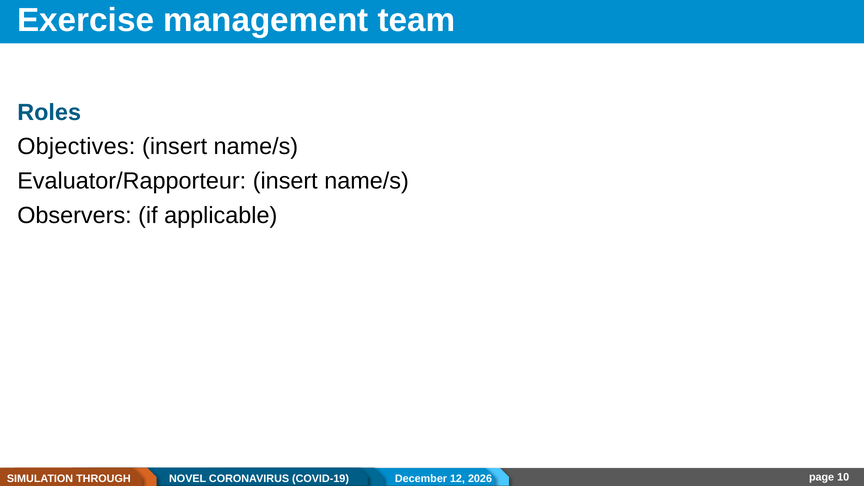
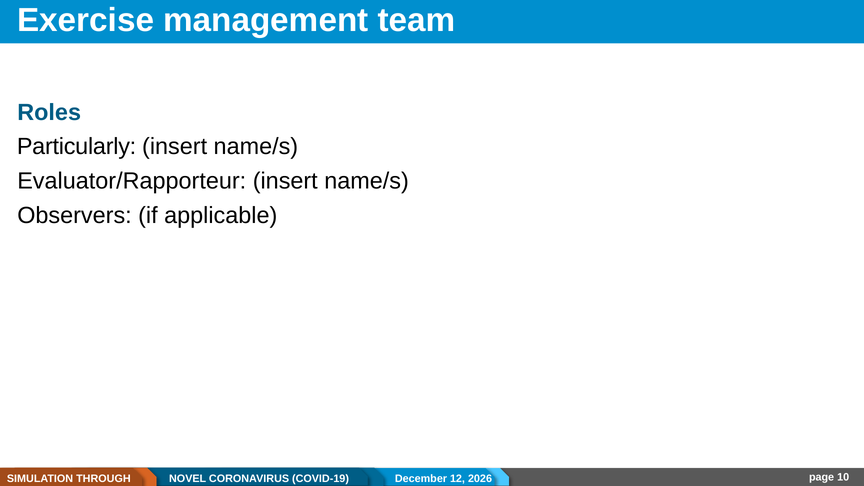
Objectives: Objectives -> Particularly
